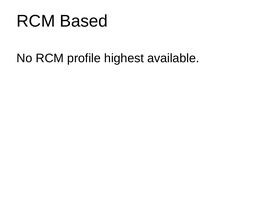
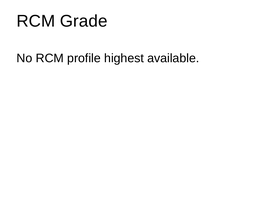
Based: Based -> Grade
